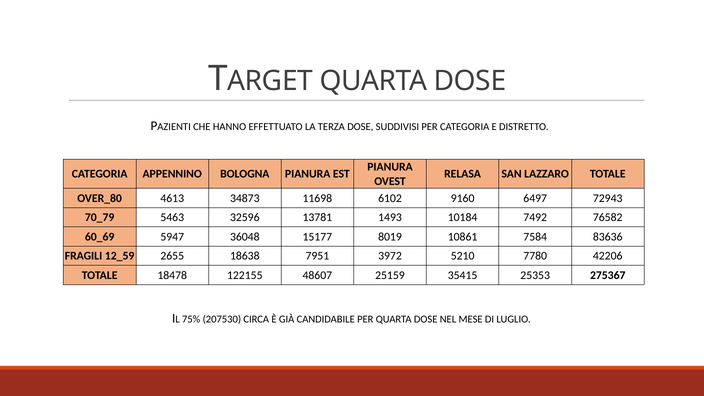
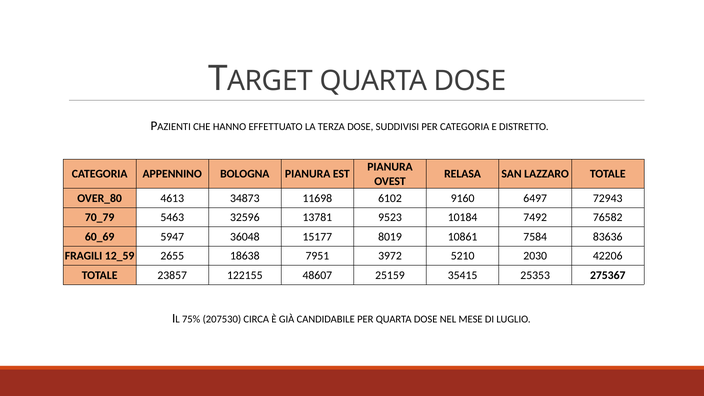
1493: 1493 -> 9523
7780: 7780 -> 2030
18478: 18478 -> 23857
